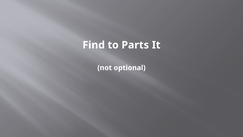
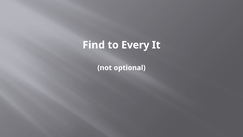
Parts: Parts -> Every
